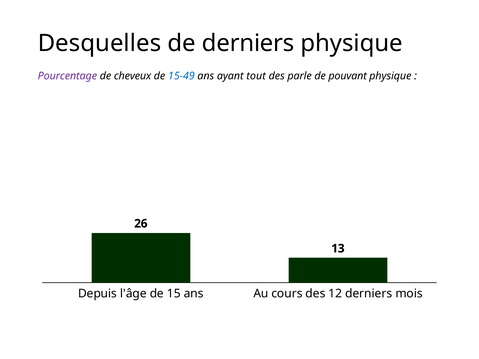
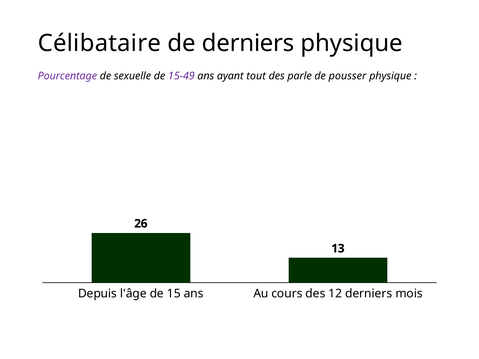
Desquelles: Desquelles -> Célibataire
cheveux: cheveux -> sexuelle
15-49 colour: blue -> purple
pouvant: pouvant -> pousser
